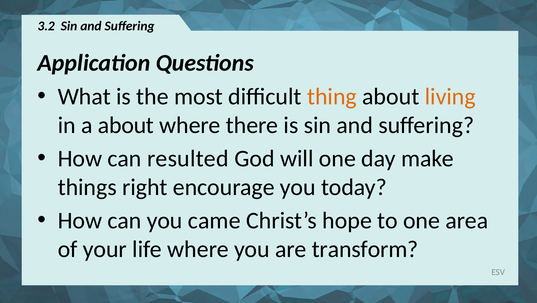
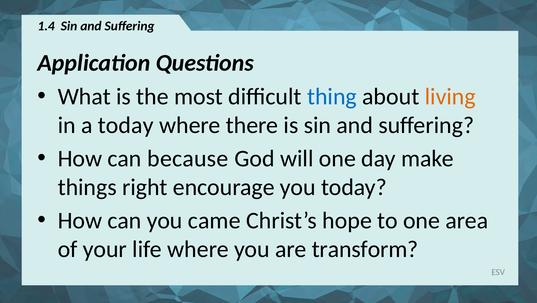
3.2: 3.2 -> 1.4
thing colour: orange -> blue
a about: about -> today
resulted: resulted -> because
